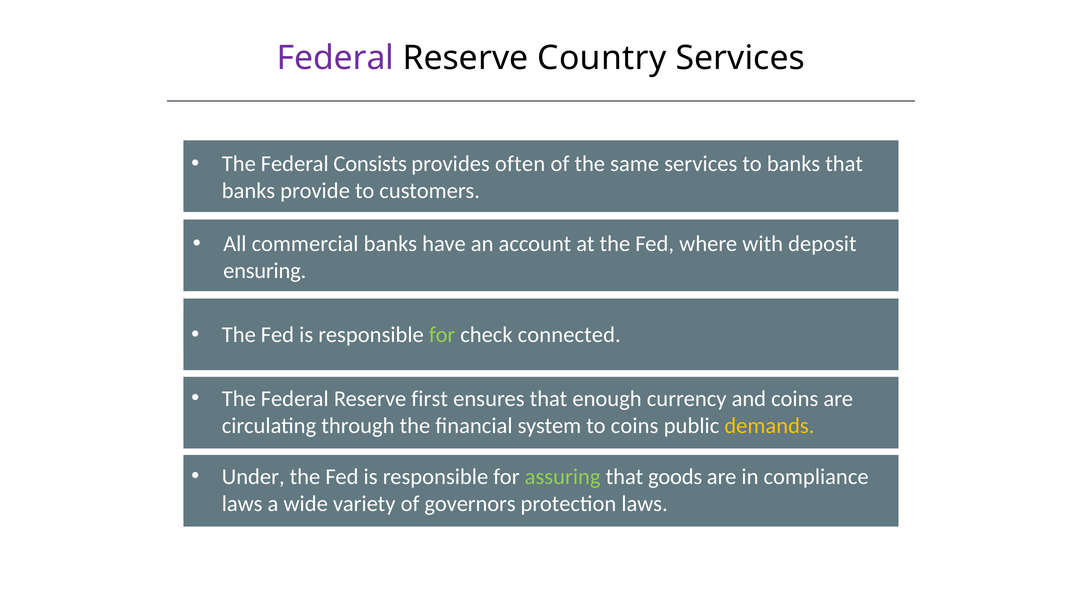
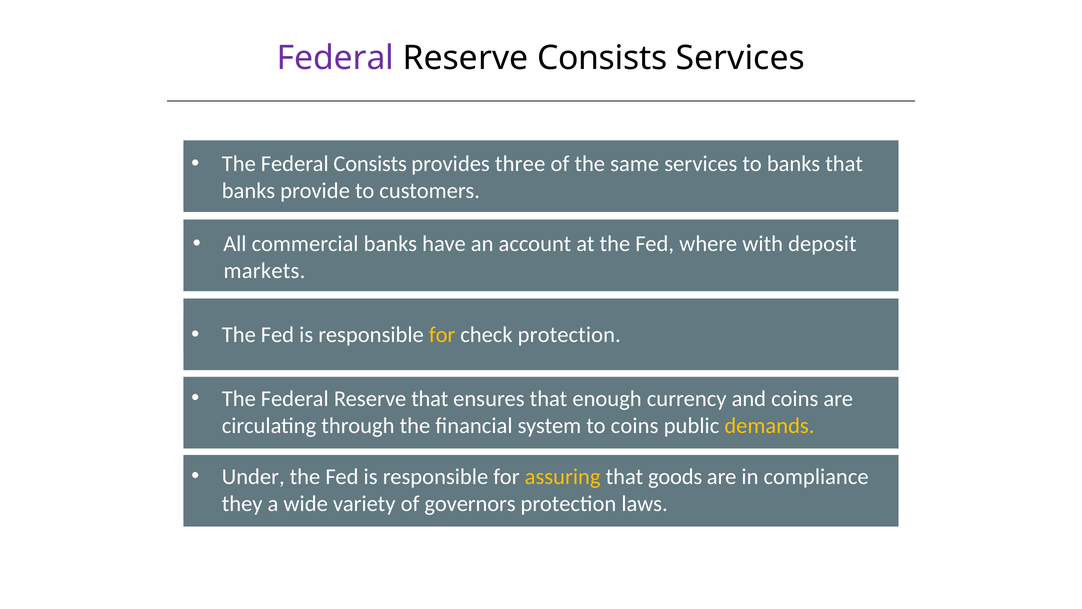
Reserve Country: Country -> Consists
often: often -> three
ensuring: ensuring -> markets
for at (442, 335) colour: light green -> yellow
check connected: connected -> protection
Reserve first: first -> that
assuring colour: light green -> yellow
laws at (242, 504): laws -> they
